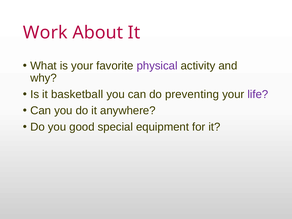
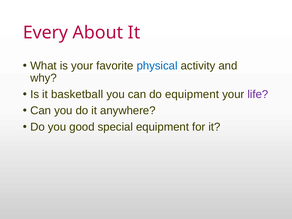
Work: Work -> Every
physical colour: purple -> blue
do preventing: preventing -> equipment
